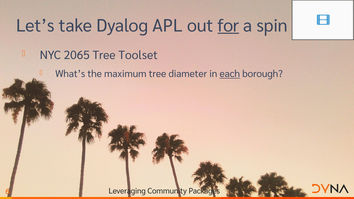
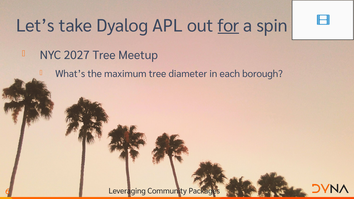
2065: 2065 -> 2027
Toolset: Toolset -> Meetup
each underline: present -> none
